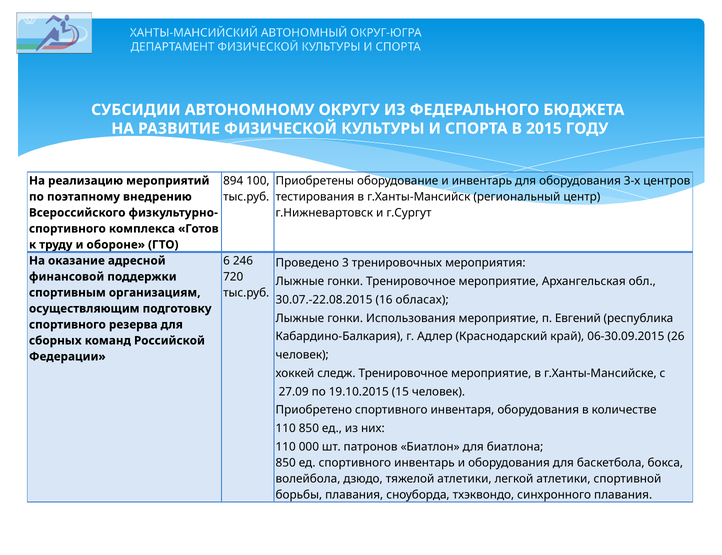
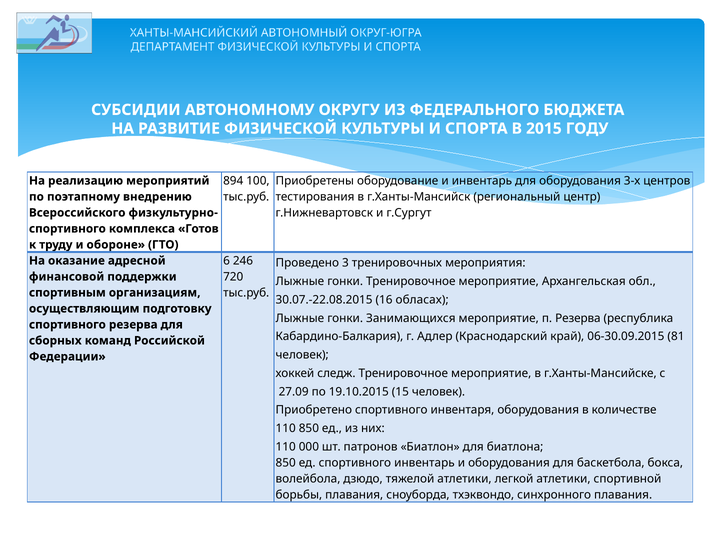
Использования: Использования -> Занимающихся
п Евгений: Евгений -> Резерва
26: 26 -> 81
